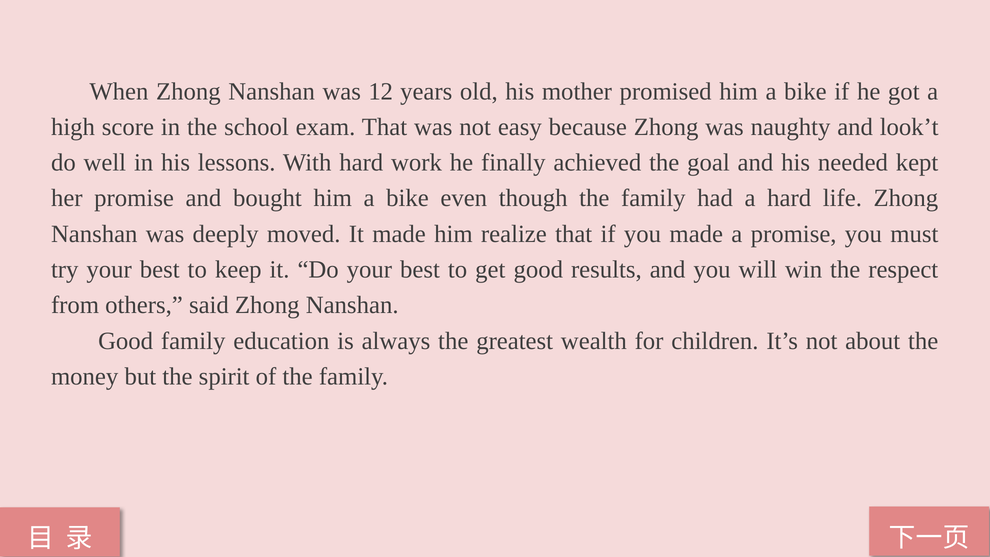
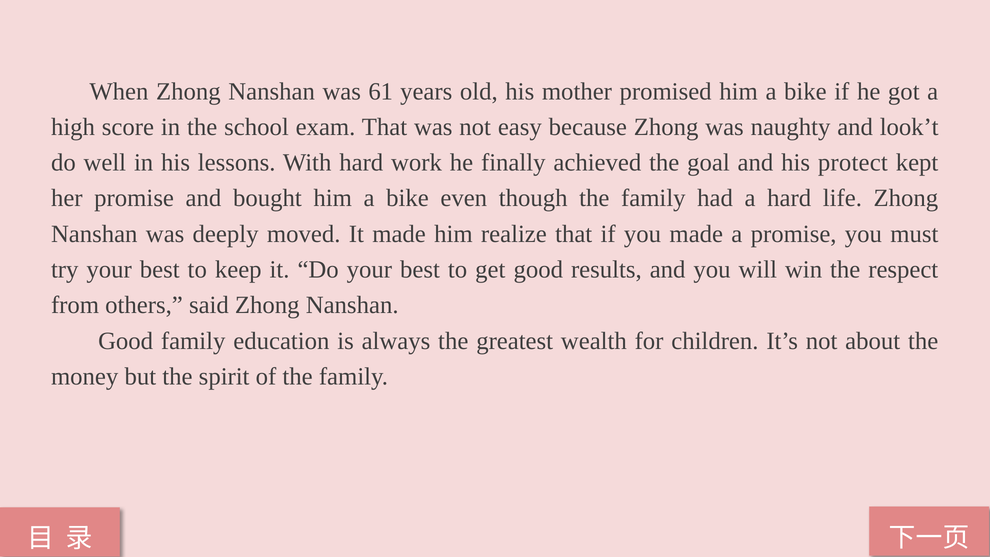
12: 12 -> 61
needed: needed -> protect
